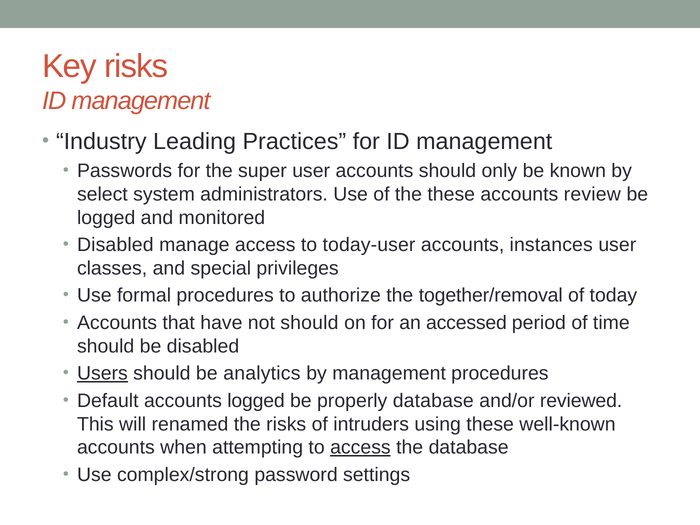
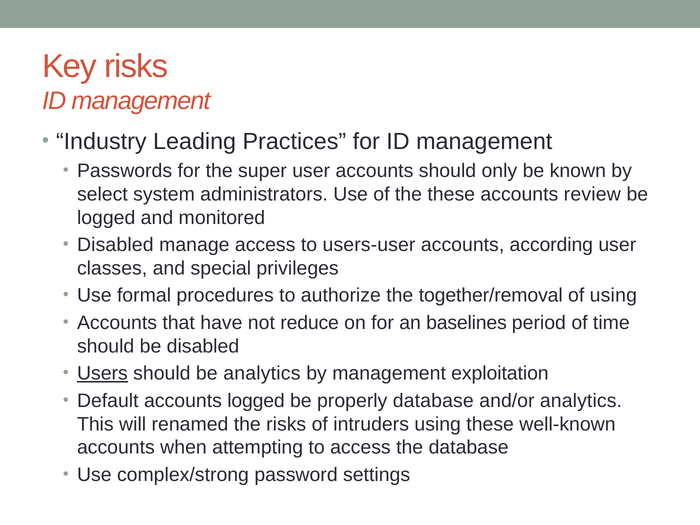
today-user: today-user -> users-user
instances: instances -> according
of today: today -> using
not should: should -> reduce
accessed: accessed -> baselines
management procedures: procedures -> exploitation
and/or reviewed: reviewed -> analytics
access at (360, 447) underline: present -> none
